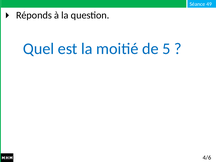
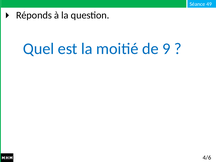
5: 5 -> 9
